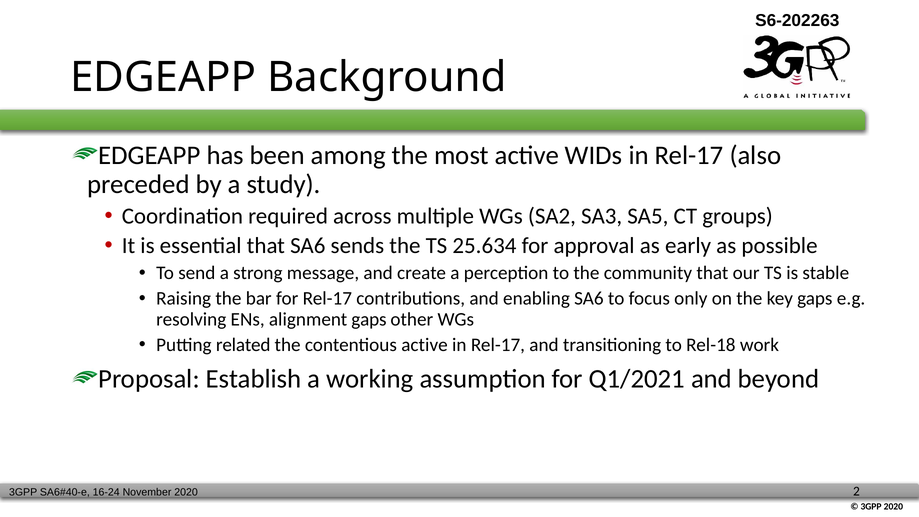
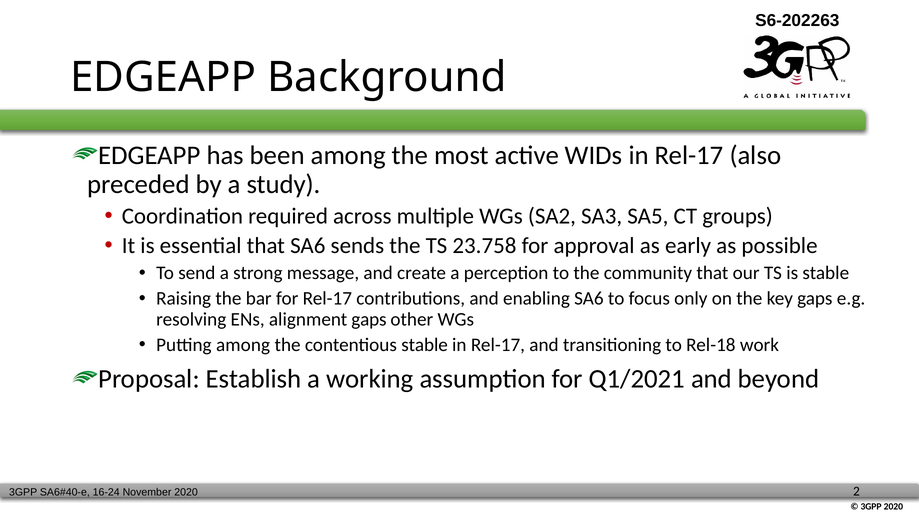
25.634: 25.634 -> 23.758
Putting related: related -> among
contentious active: active -> stable
